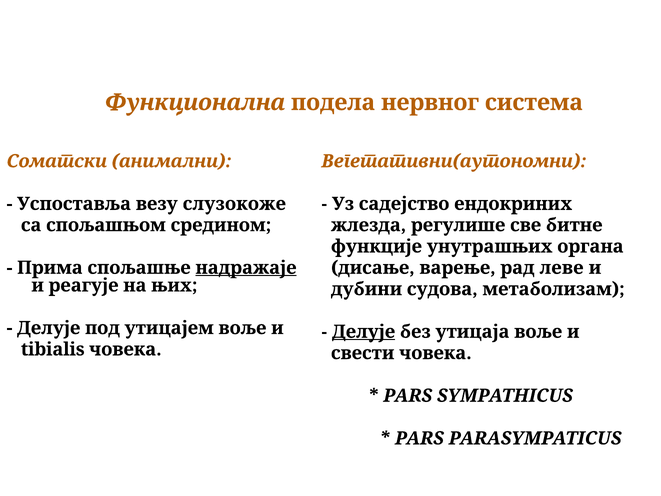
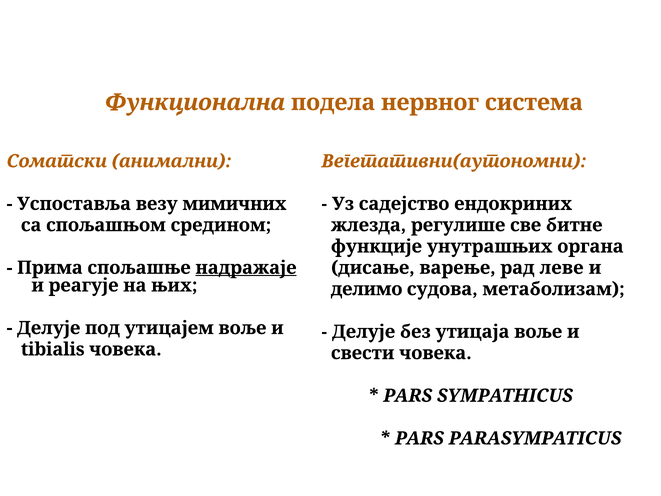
слузокоже: слузокоже -> мимичних
дубини: дубини -> делимо
Делује at (364, 332) underline: present -> none
